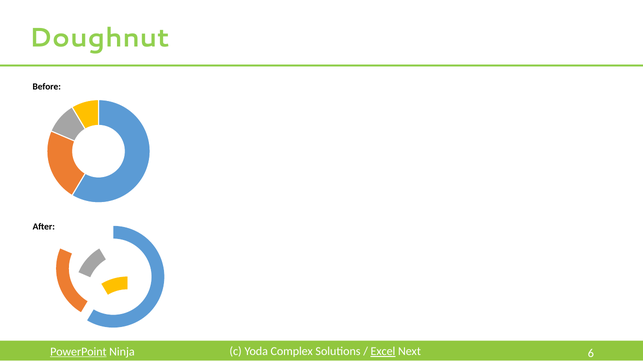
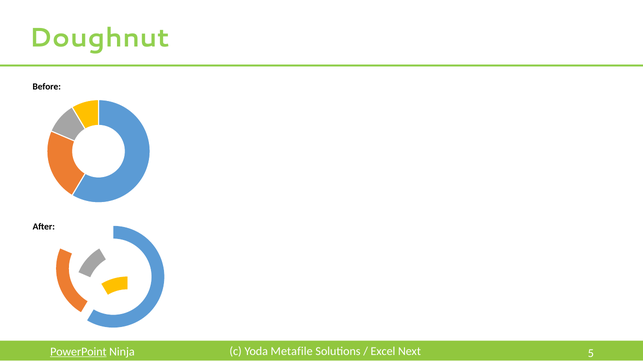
Complex: Complex -> Metafile
Excel underline: present -> none
6: 6 -> 5
